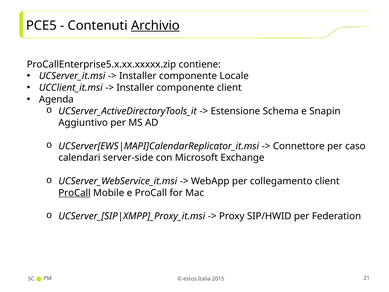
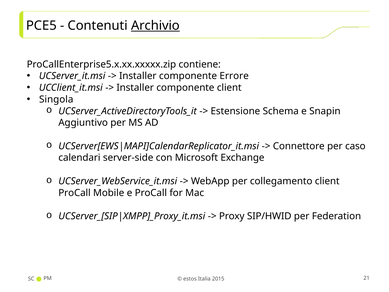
Locale: Locale -> Errore
Agenda: Agenda -> Singola
ProCall at (75, 193) underline: present -> none
